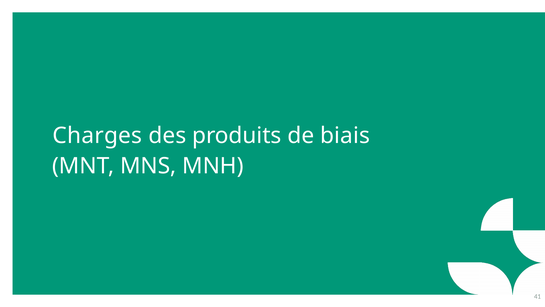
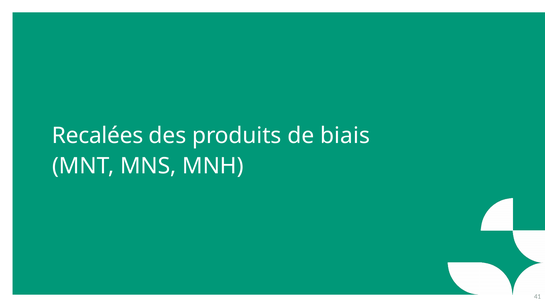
Charges: Charges -> Recalées
